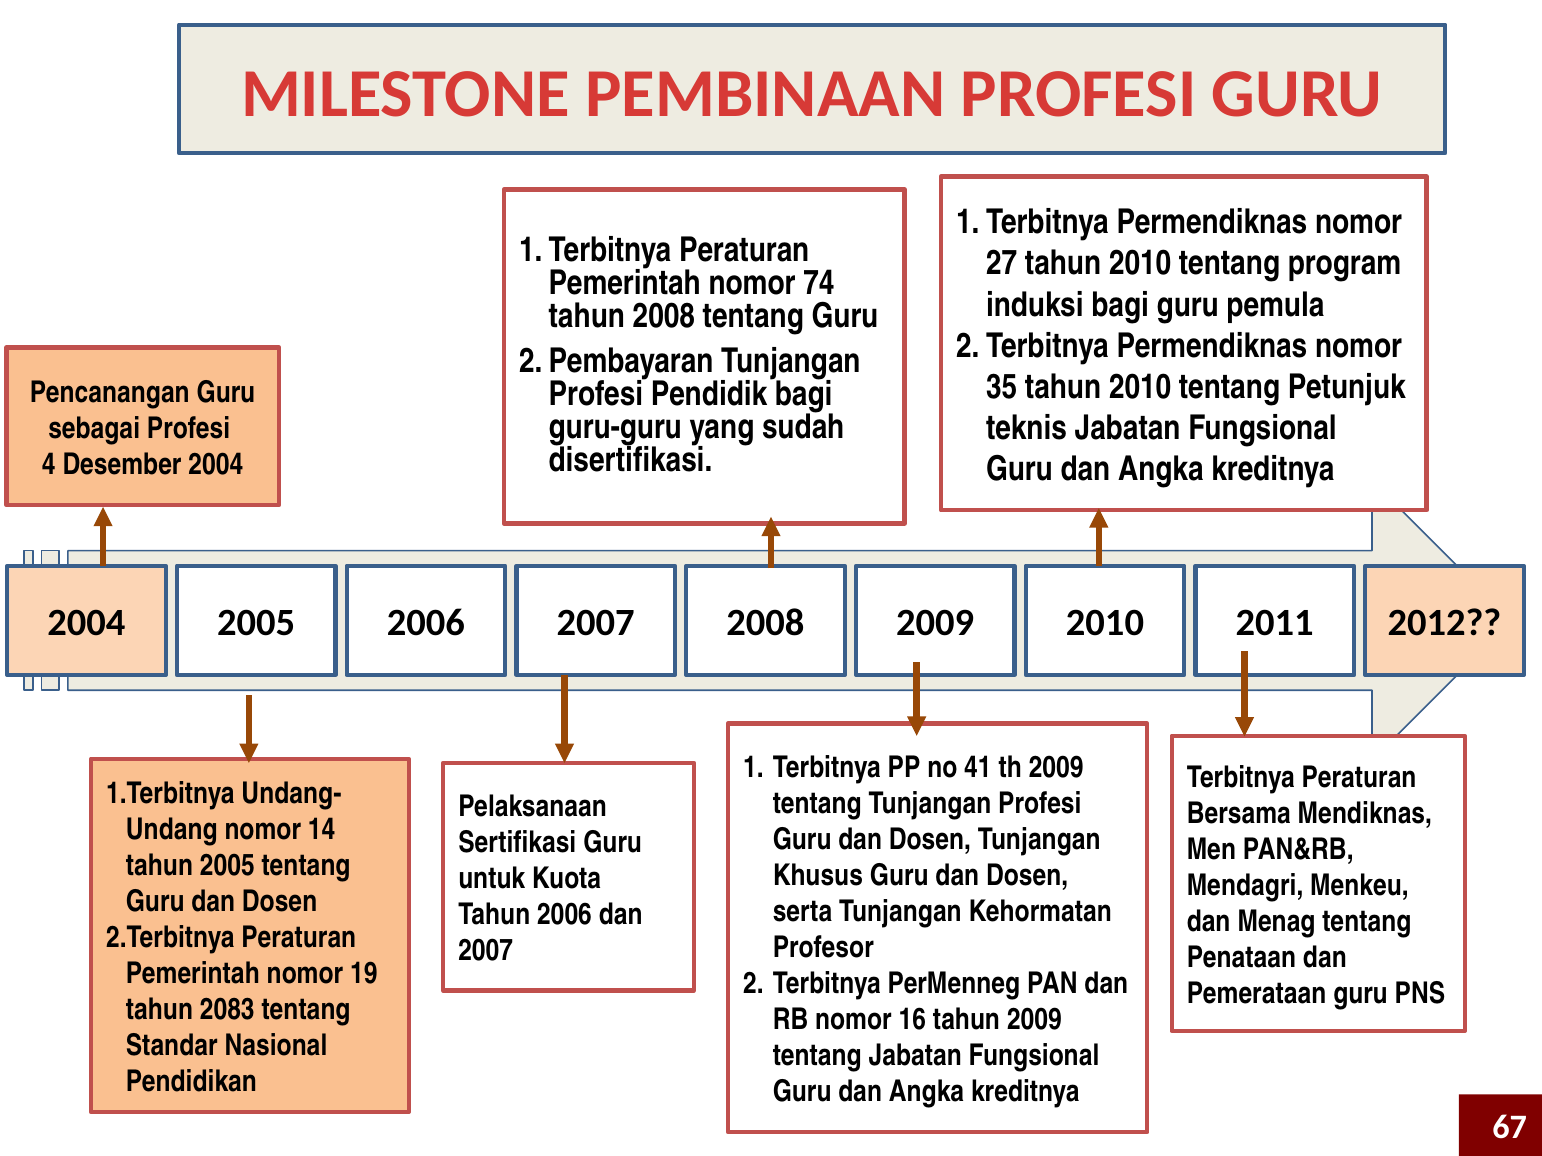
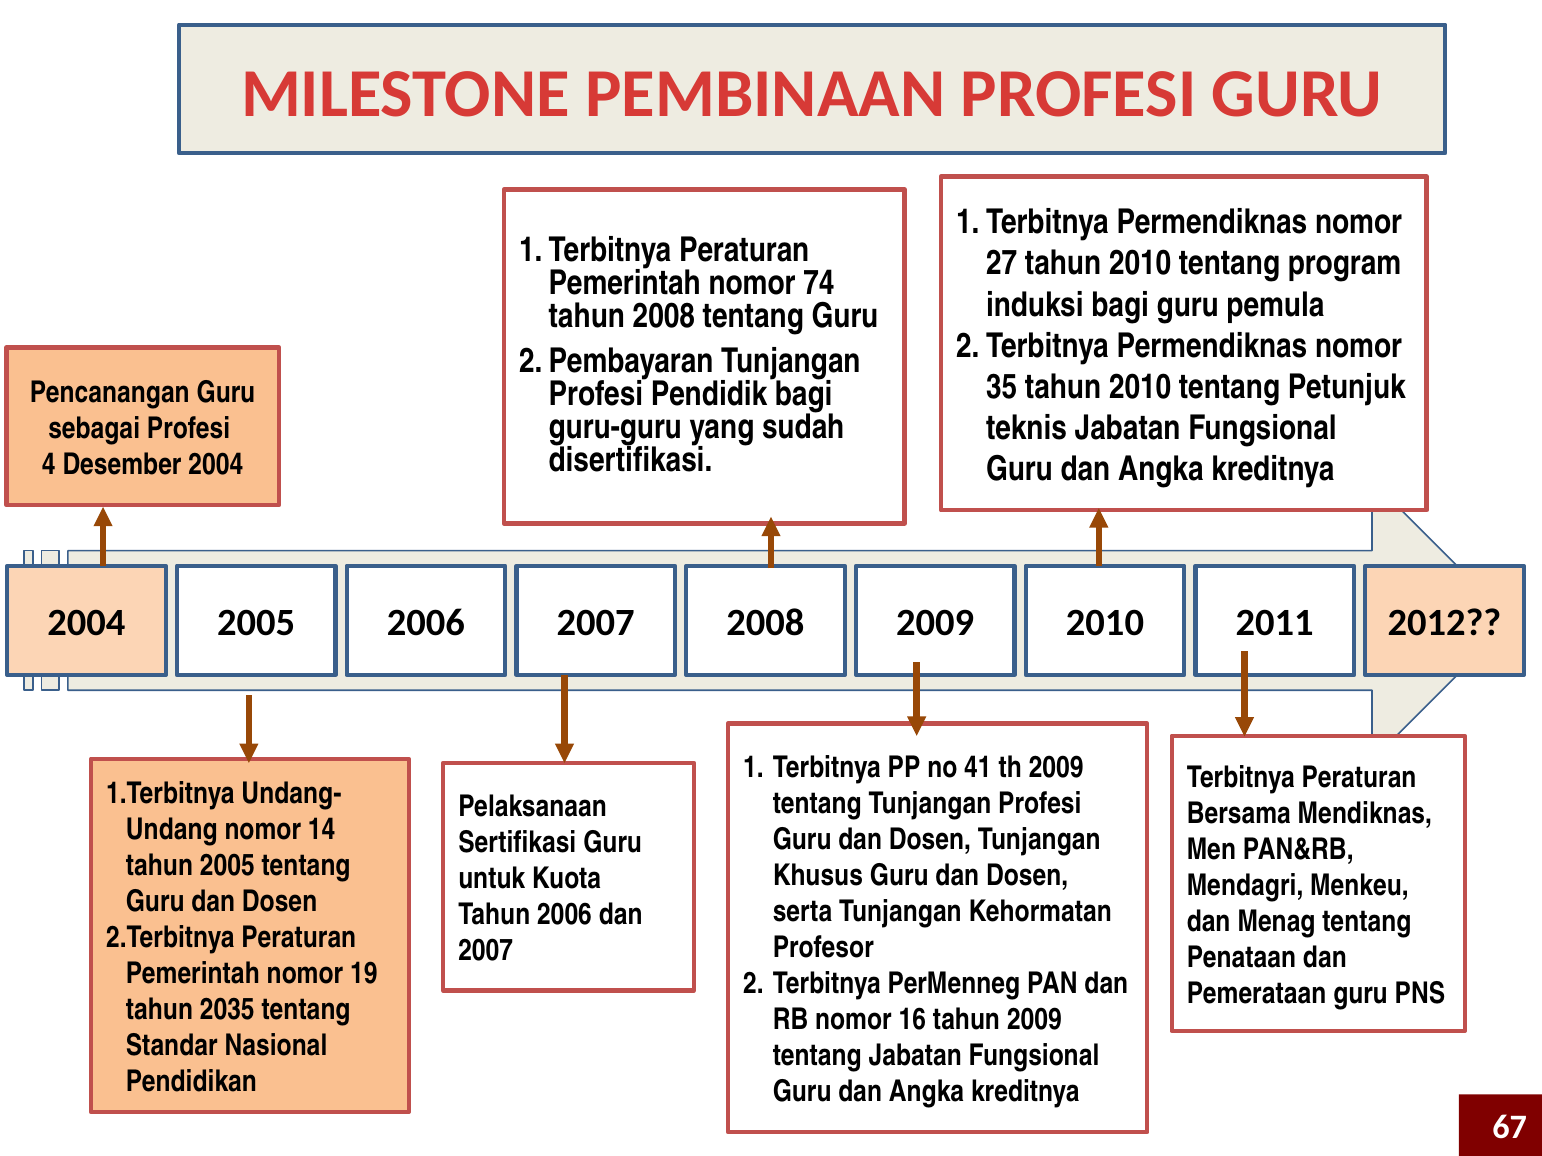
2083: 2083 -> 2035
